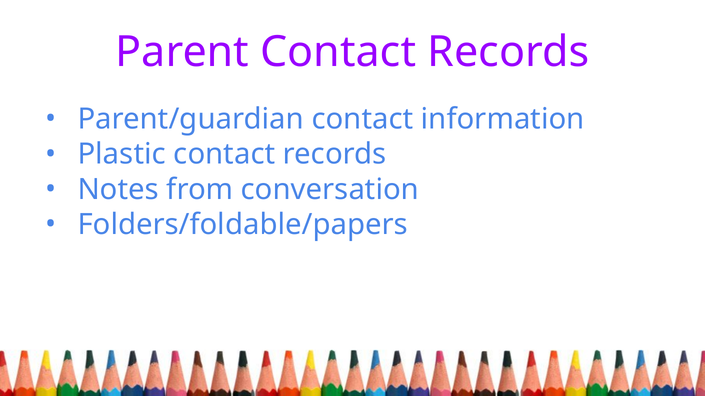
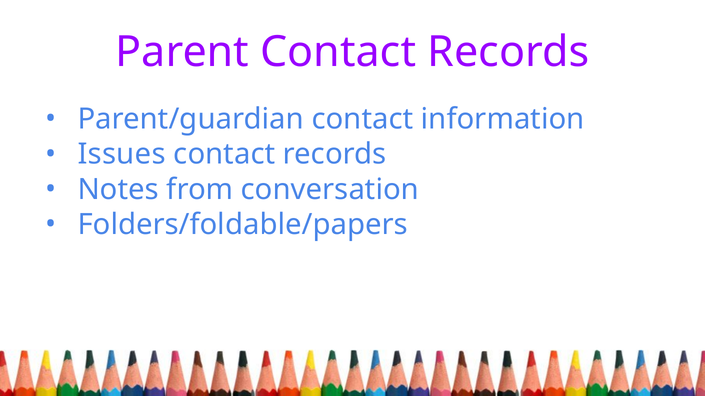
Plastic: Plastic -> Issues
